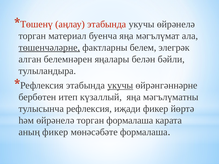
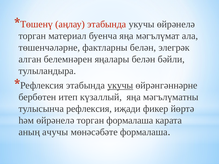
төшенчәләрне underline: present -> none
фактларны белем: белем -> белән
аның фикер: фикер -> ачучы
